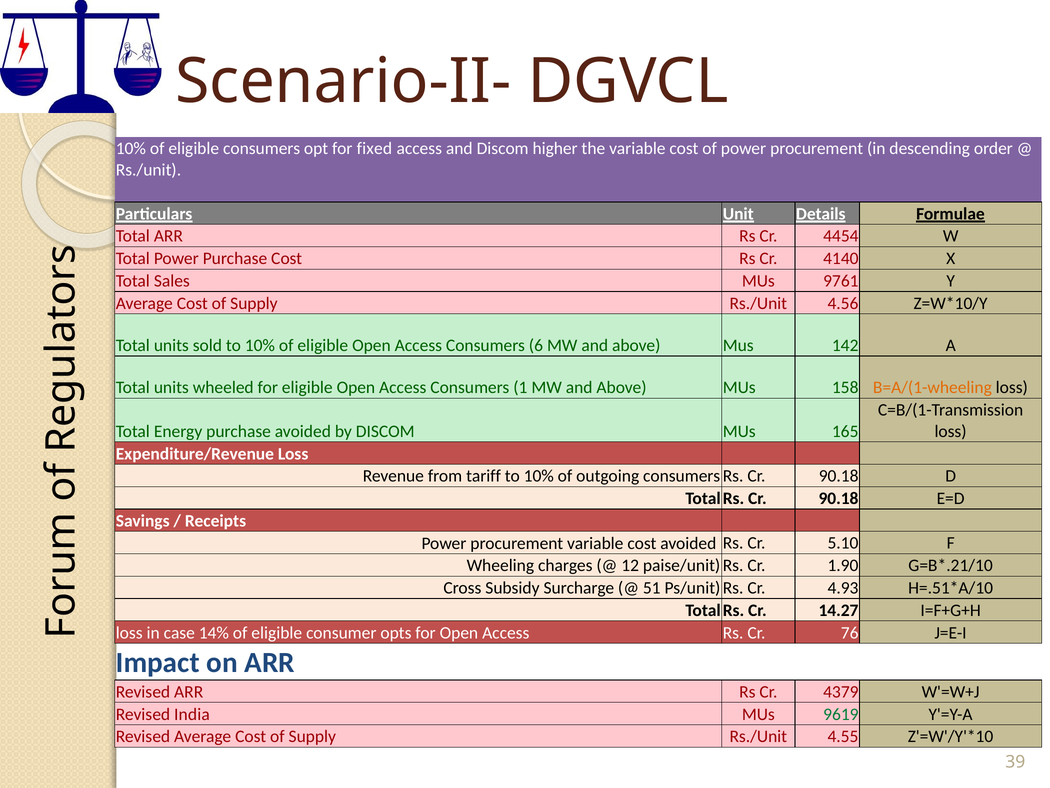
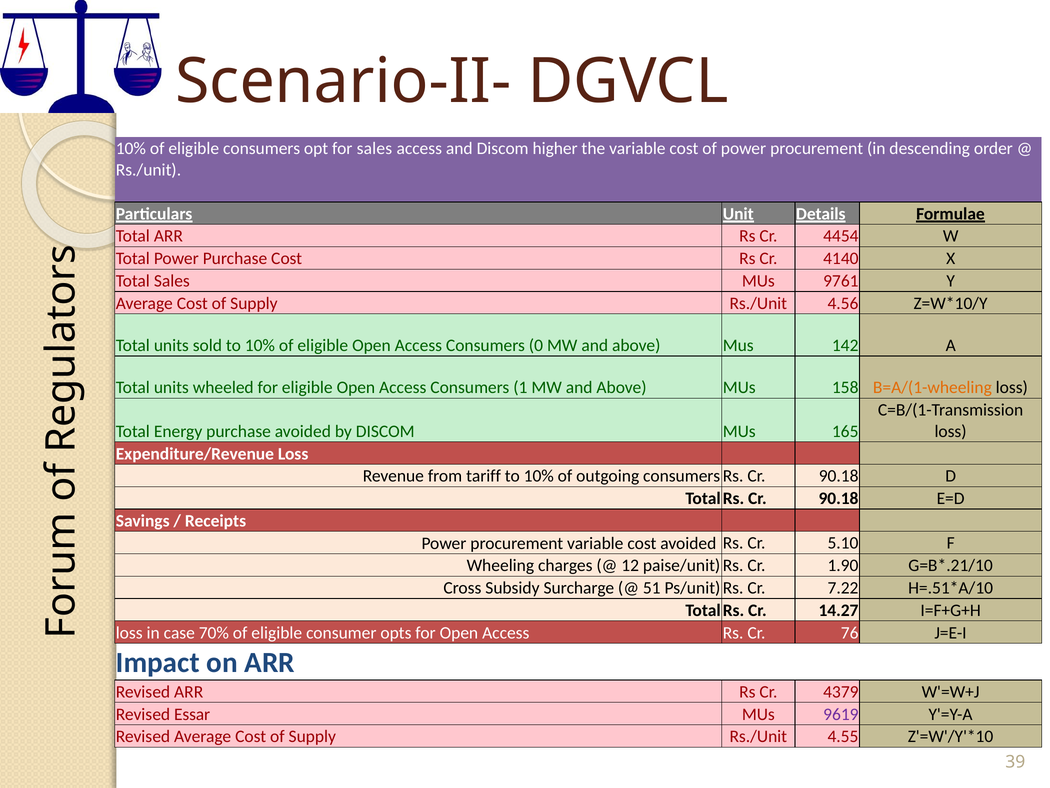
for fixed: fixed -> sales
6: 6 -> 0
4.93: 4.93 -> 7.22
14%: 14% -> 70%
India: India -> Essar
9619 colour: green -> purple
